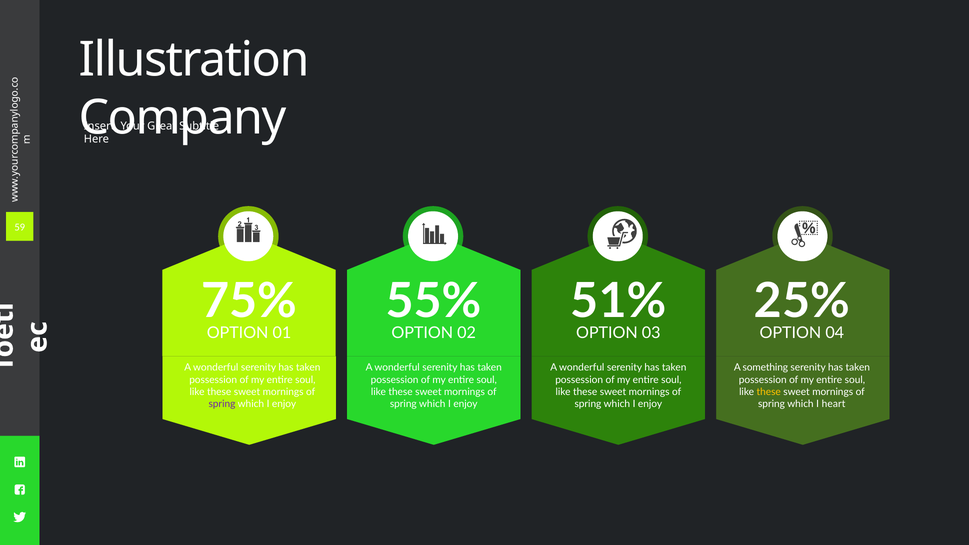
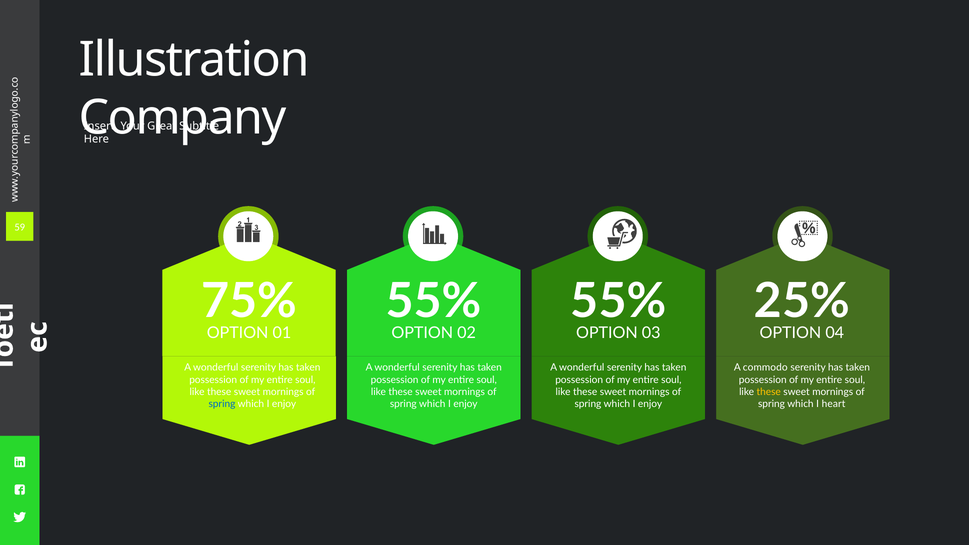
51% at (618, 301): 51% -> 55%
something: something -> commodo
spring at (222, 404) colour: purple -> blue
